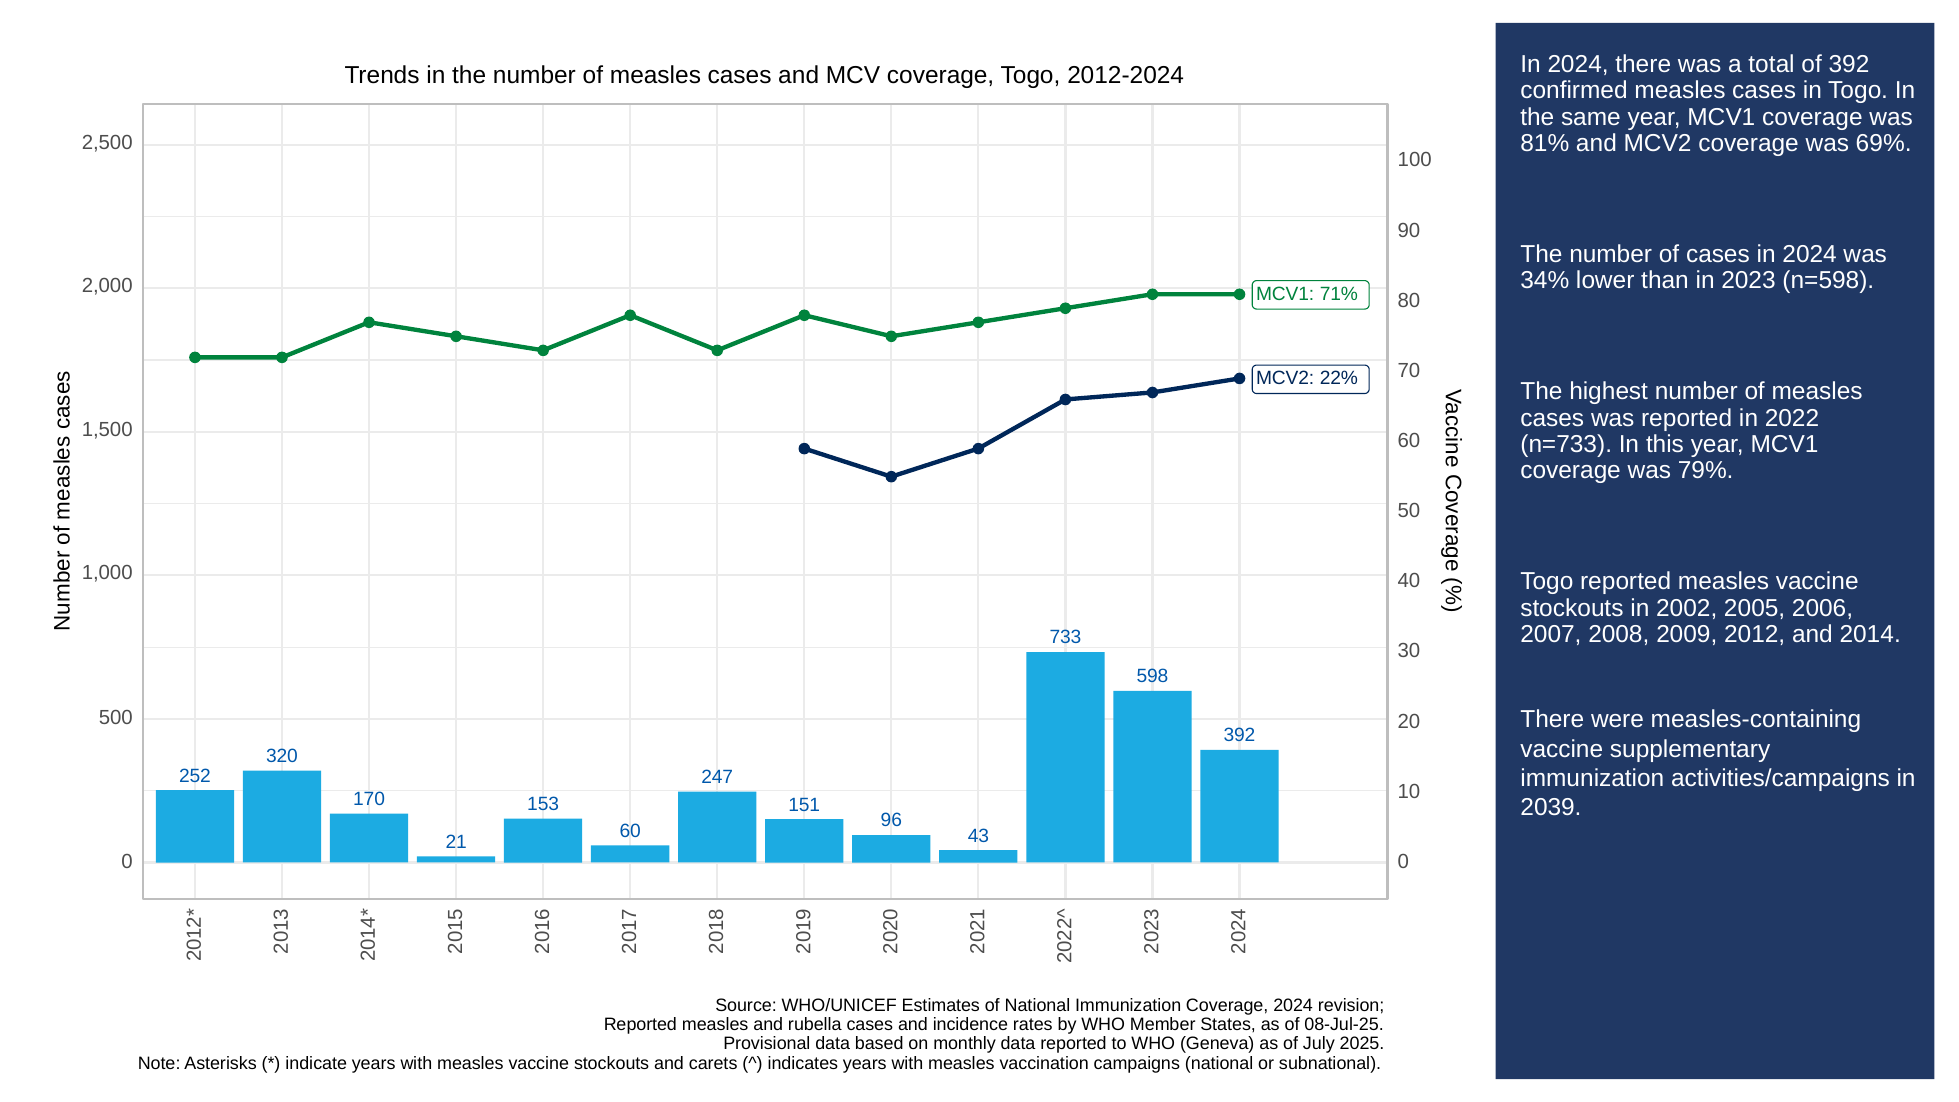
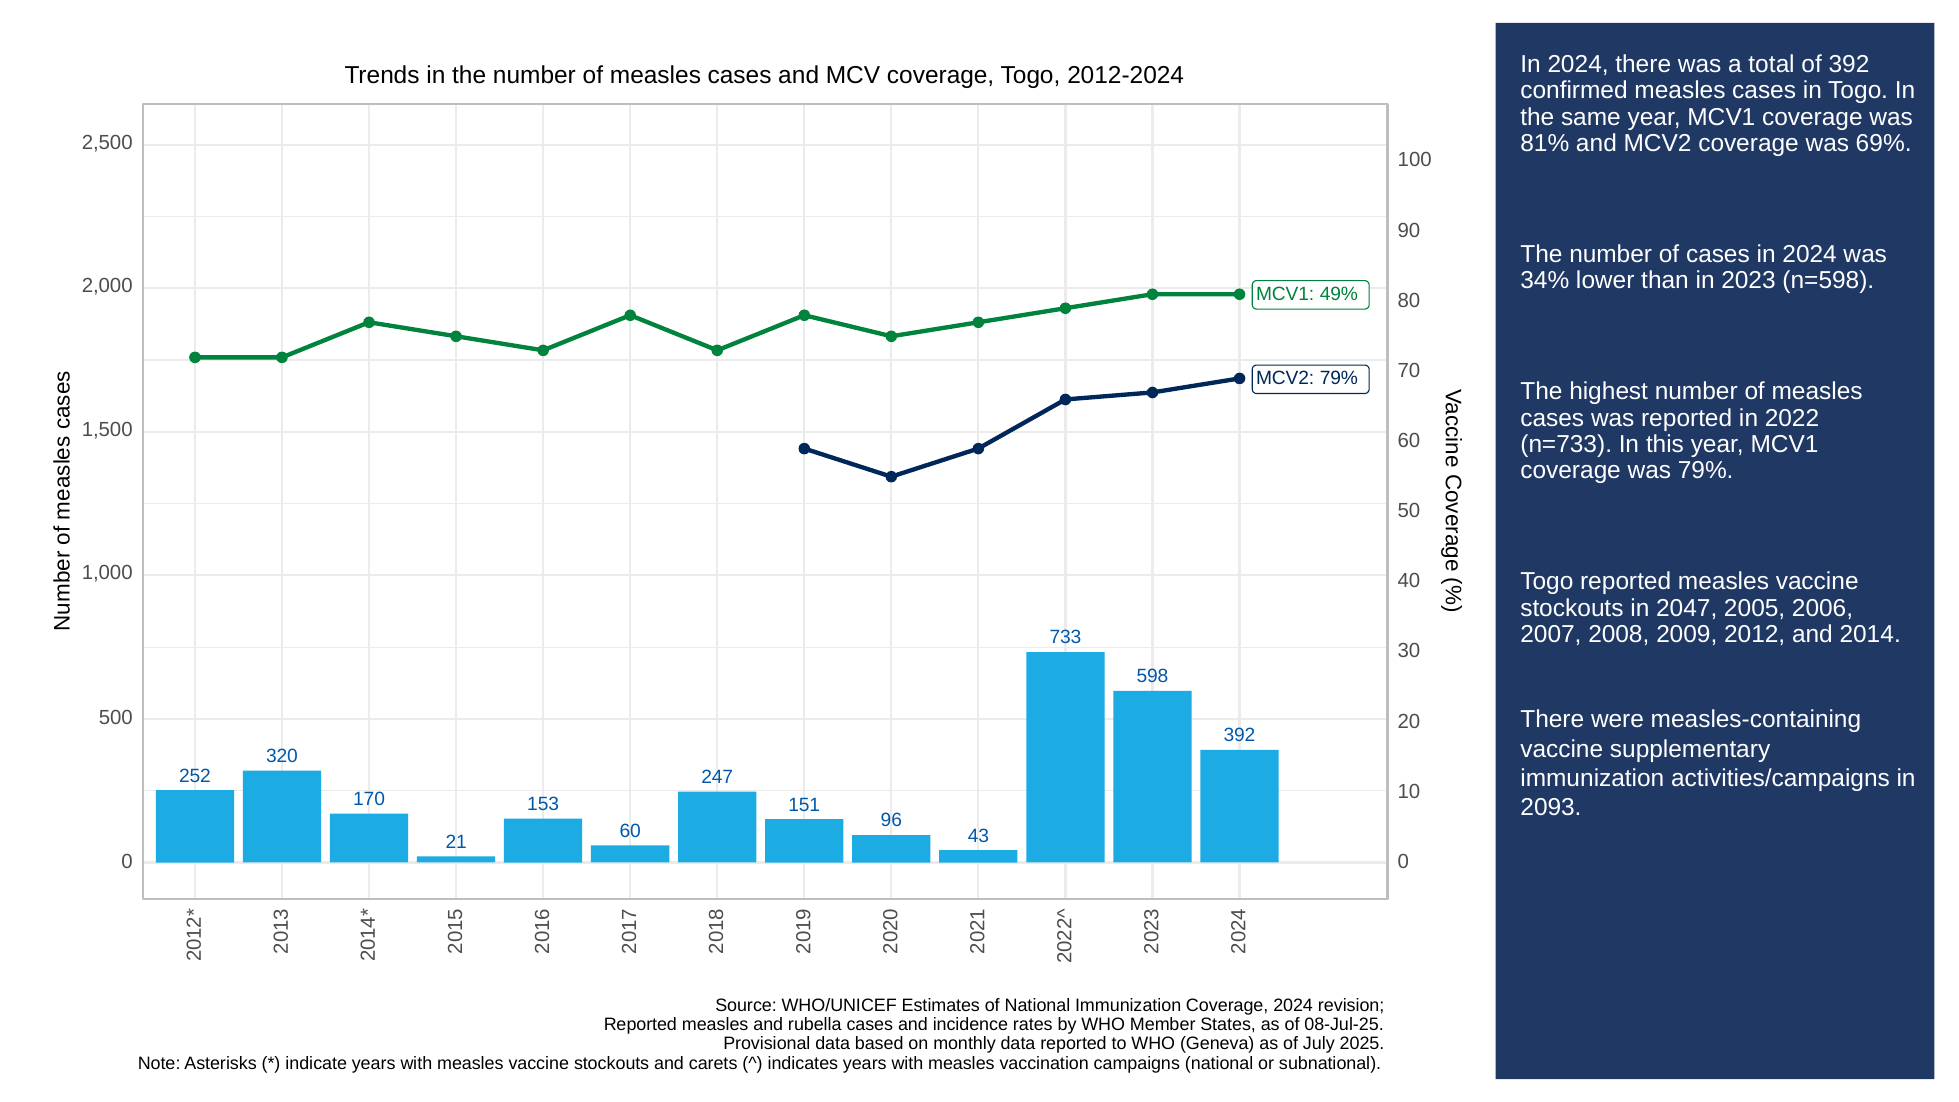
71%: 71% -> 49%
MCV2 22%: 22% -> 79%
2002: 2002 -> 2047
2039: 2039 -> 2093
